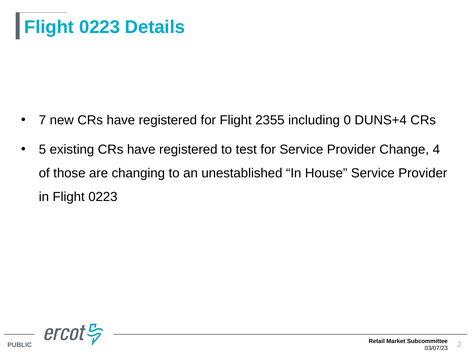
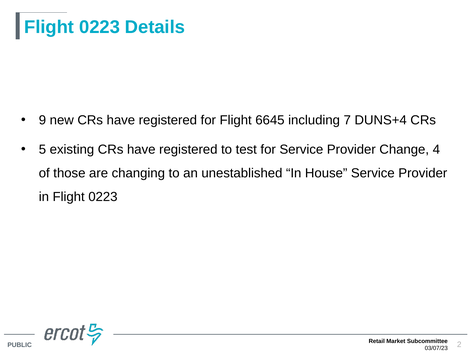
7: 7 -> 9
2355: 2355 -> 6645
0: 0 -> 7
